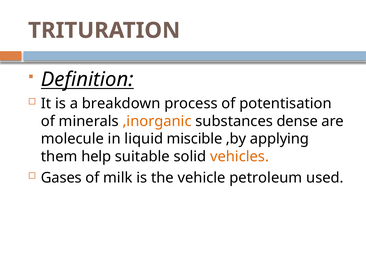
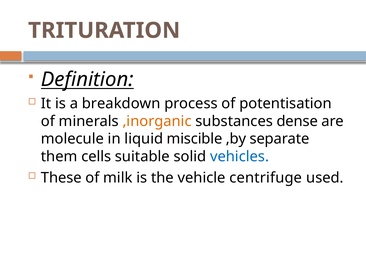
applying: applying -> separate
help: help -> cells
vehicles colour: orange -> blue
Gases: Gases -> These
petroleum: petroleum -> centrifuge
